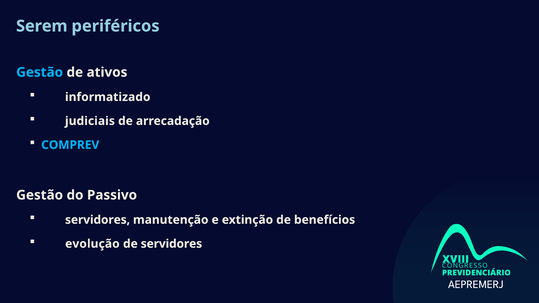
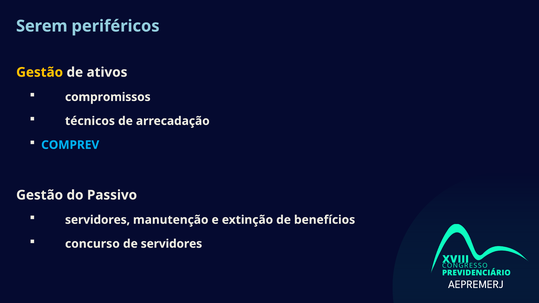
Gestão at (40, 72) colour: light blue -> yellow
informatizado: informatizado -> compromissos
judiciais: judiciais -> técnicos
evolução: evolução -> concurso
